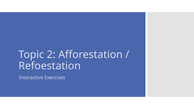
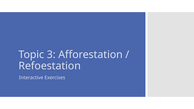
2: 2 -> 3
